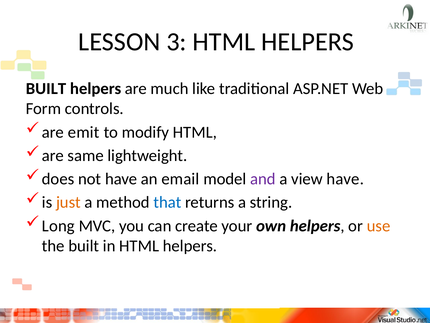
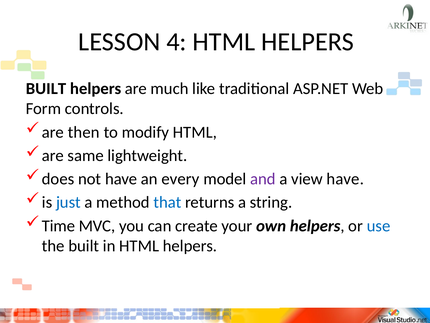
3: 3 -> 4
emit: emit -> then
email: email -> every
just colour: orange -> blue
Long: Long -> Time
use colour: orange -> blue
